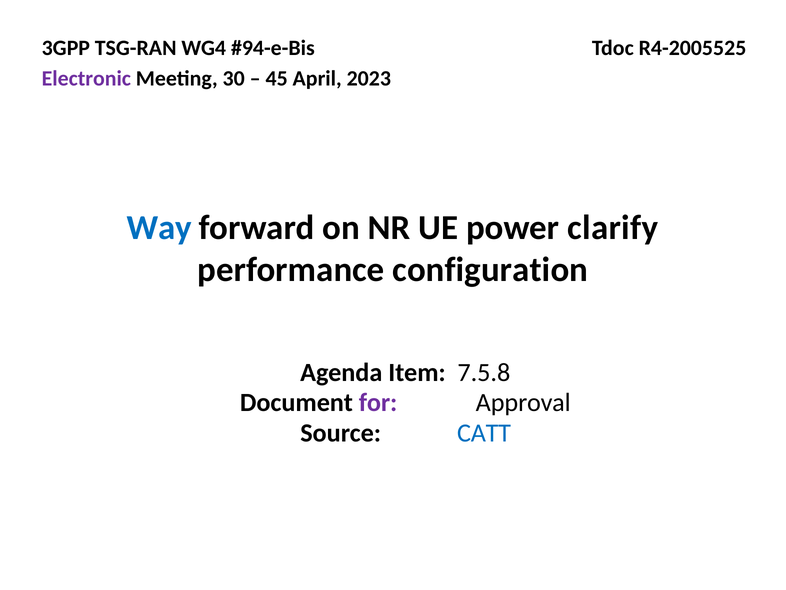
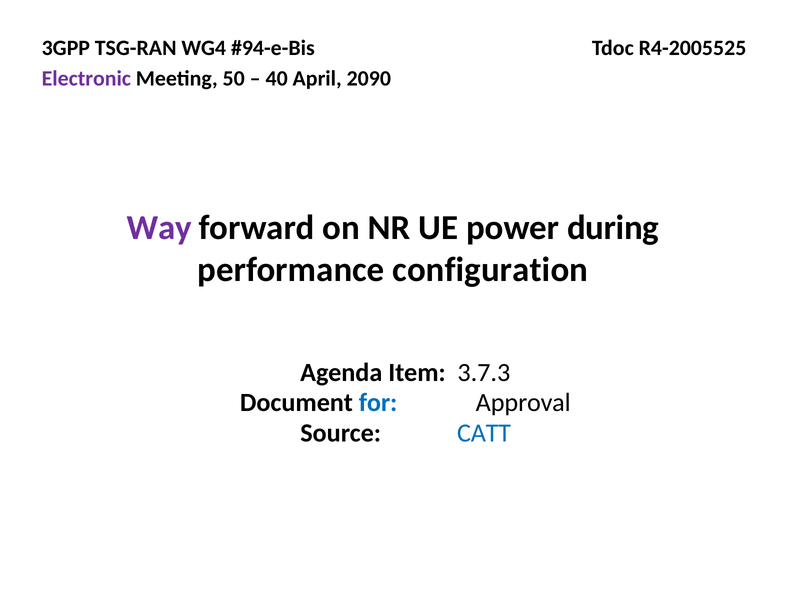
30: 30 -> 50
45: 45 -> 40
2023: 2023 -> 2090
Way colour: blue -> purple
clarify: clarify -> during
7.5.8: 7.5.8 -> 3.7.3
for colour: purple -> blue
